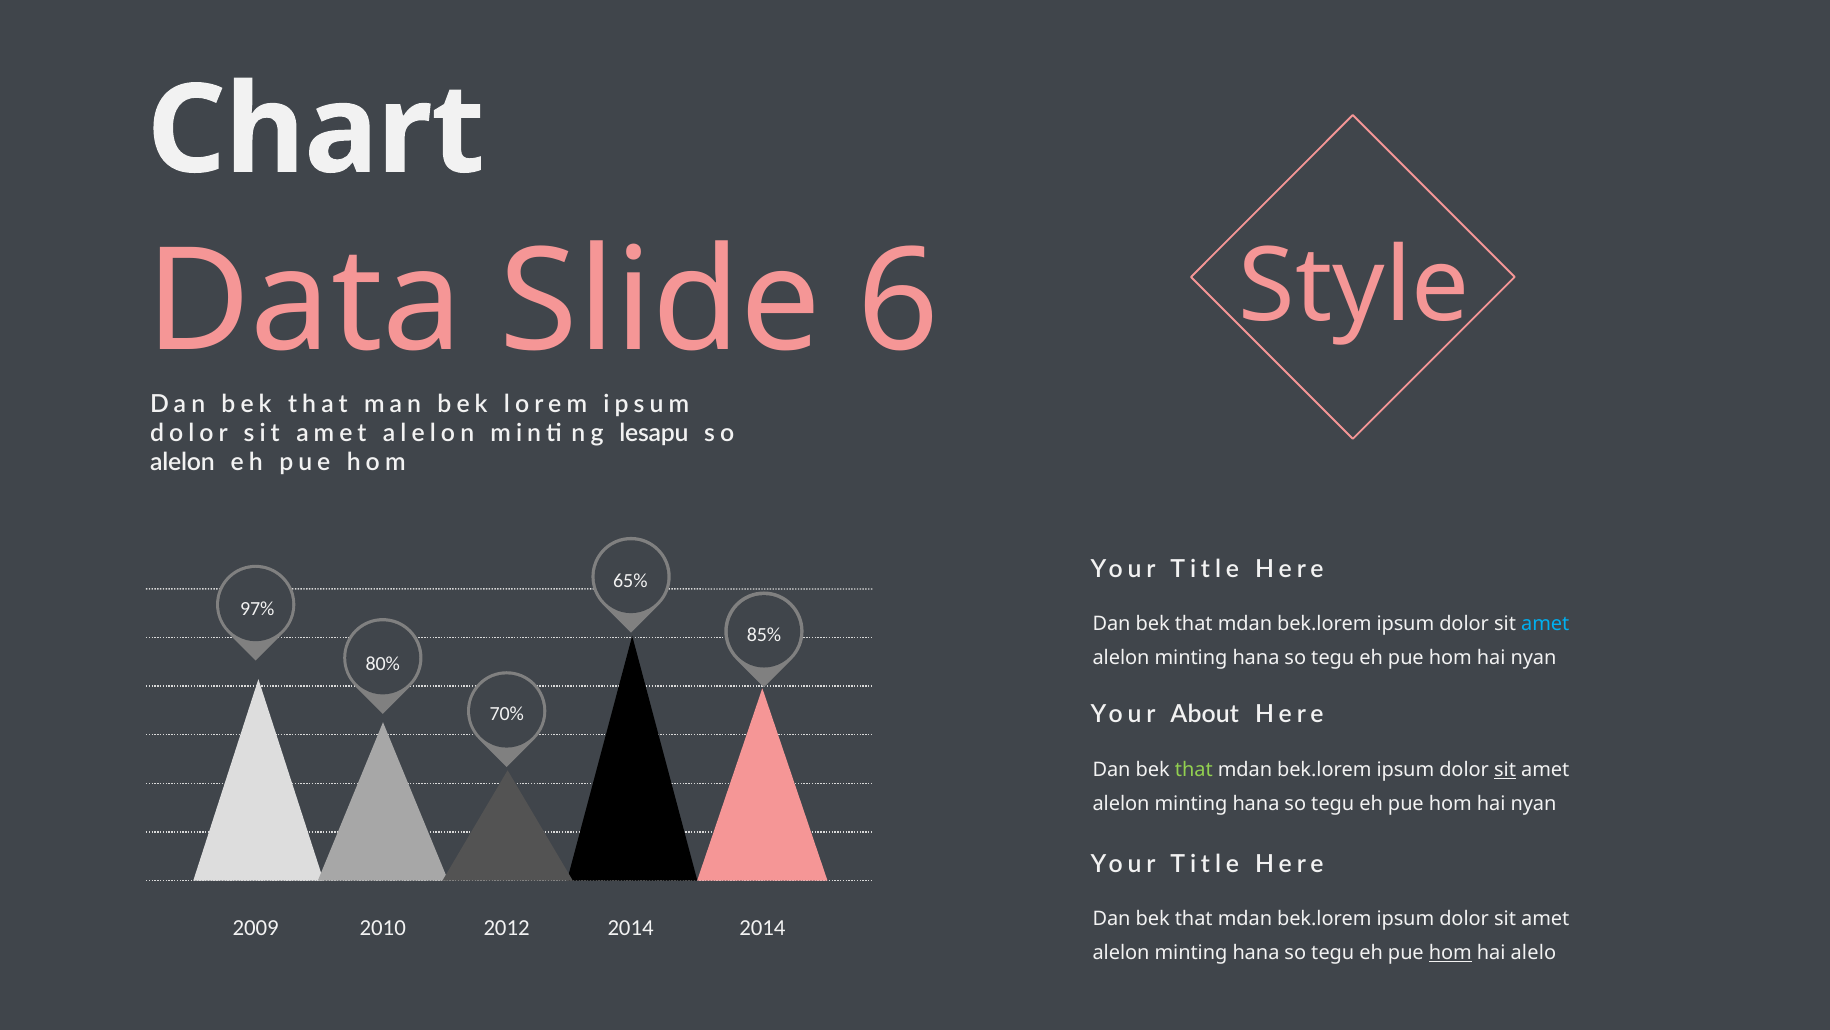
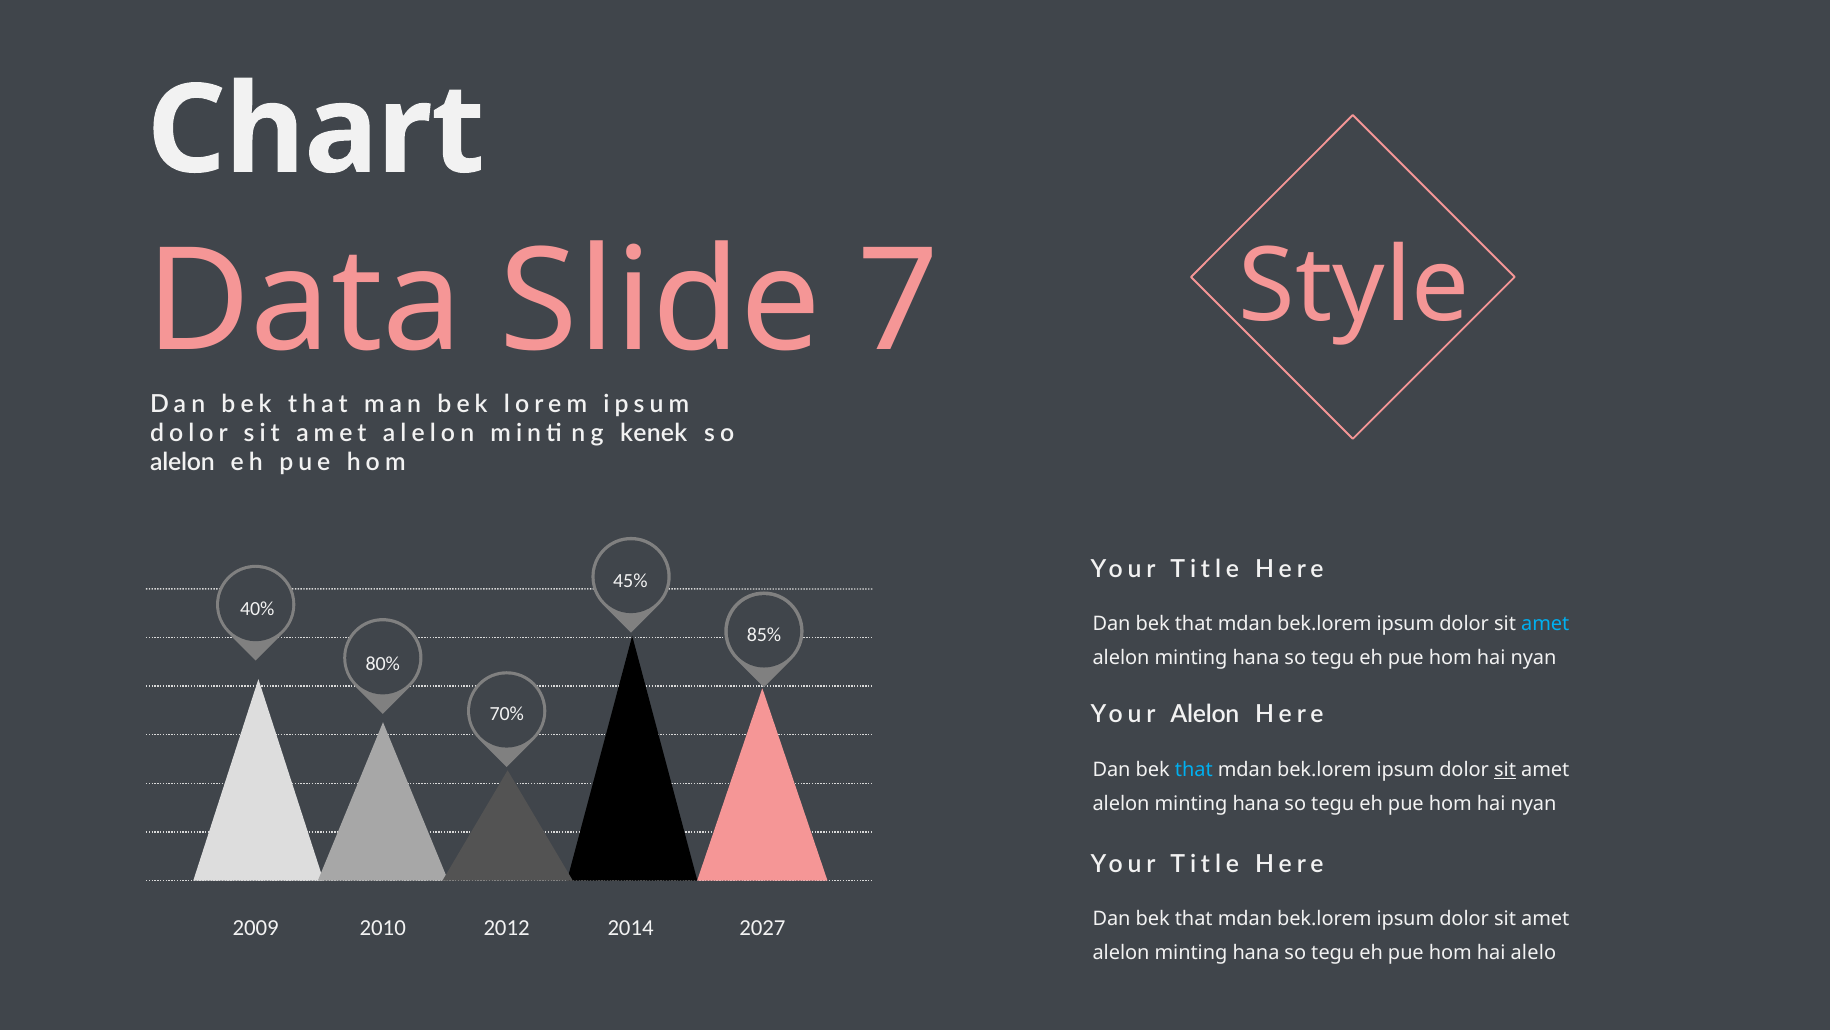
6: 6 -> 7
lesapu: lesapu -> kenek
65%: 65% -> 45%
97%: 97% -> 40%
Your About: About -> Alelon
that at (1194, 770) colour: light green -> light blue
2014 2014: 2014 -> 2027
hom at (1450, 952) underline: present -> none
